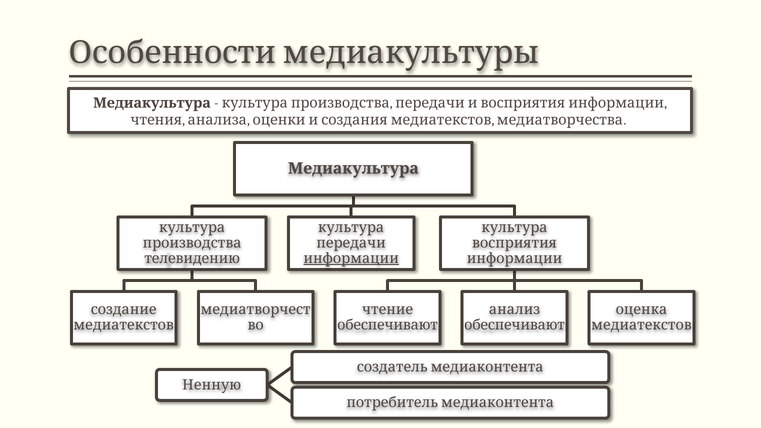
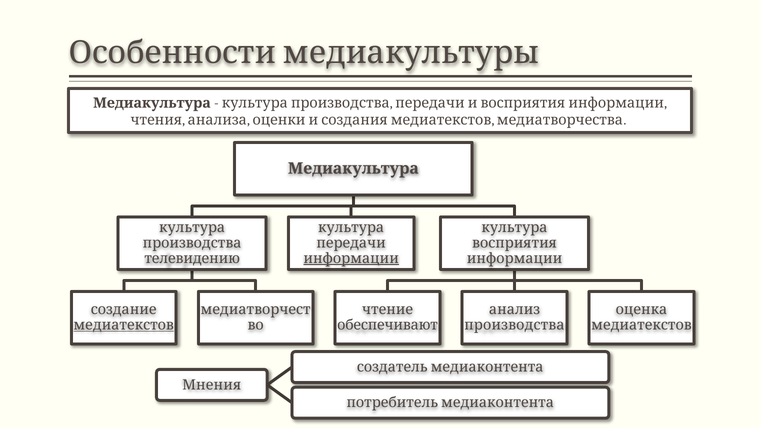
медиатекстов at (124, 325) underline: none -> present
обеспечивают at (515, 325): обеспечивают -> производства
Ненную: Ненную -> Мнения
